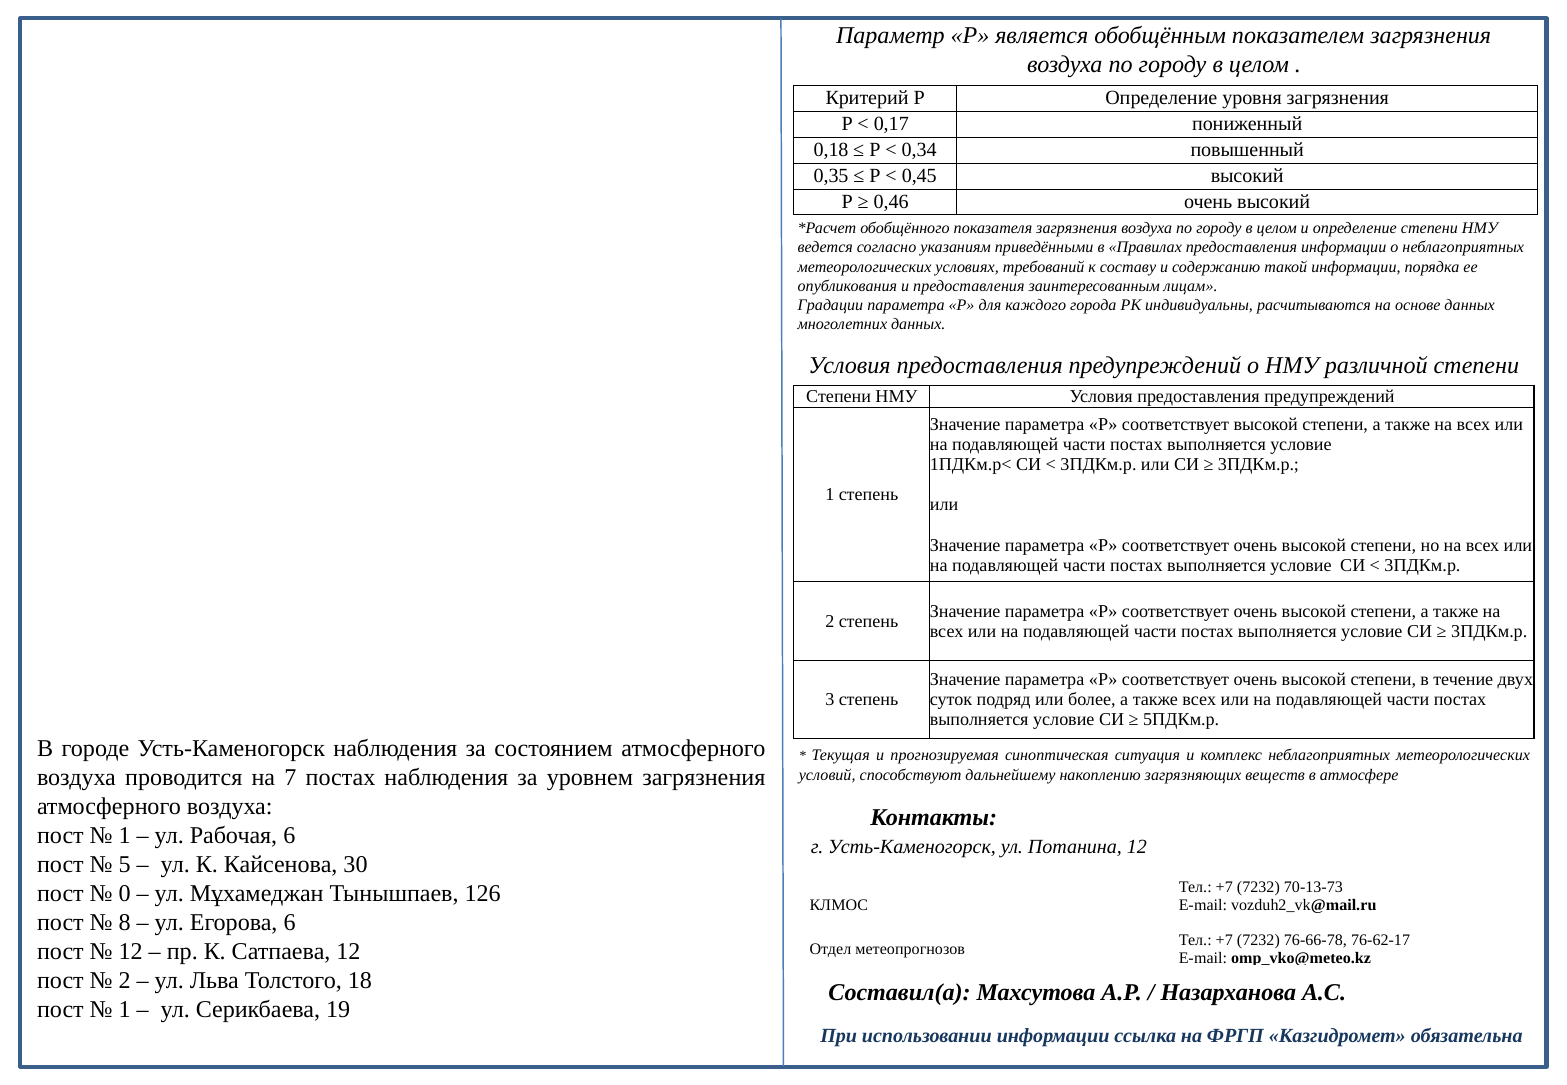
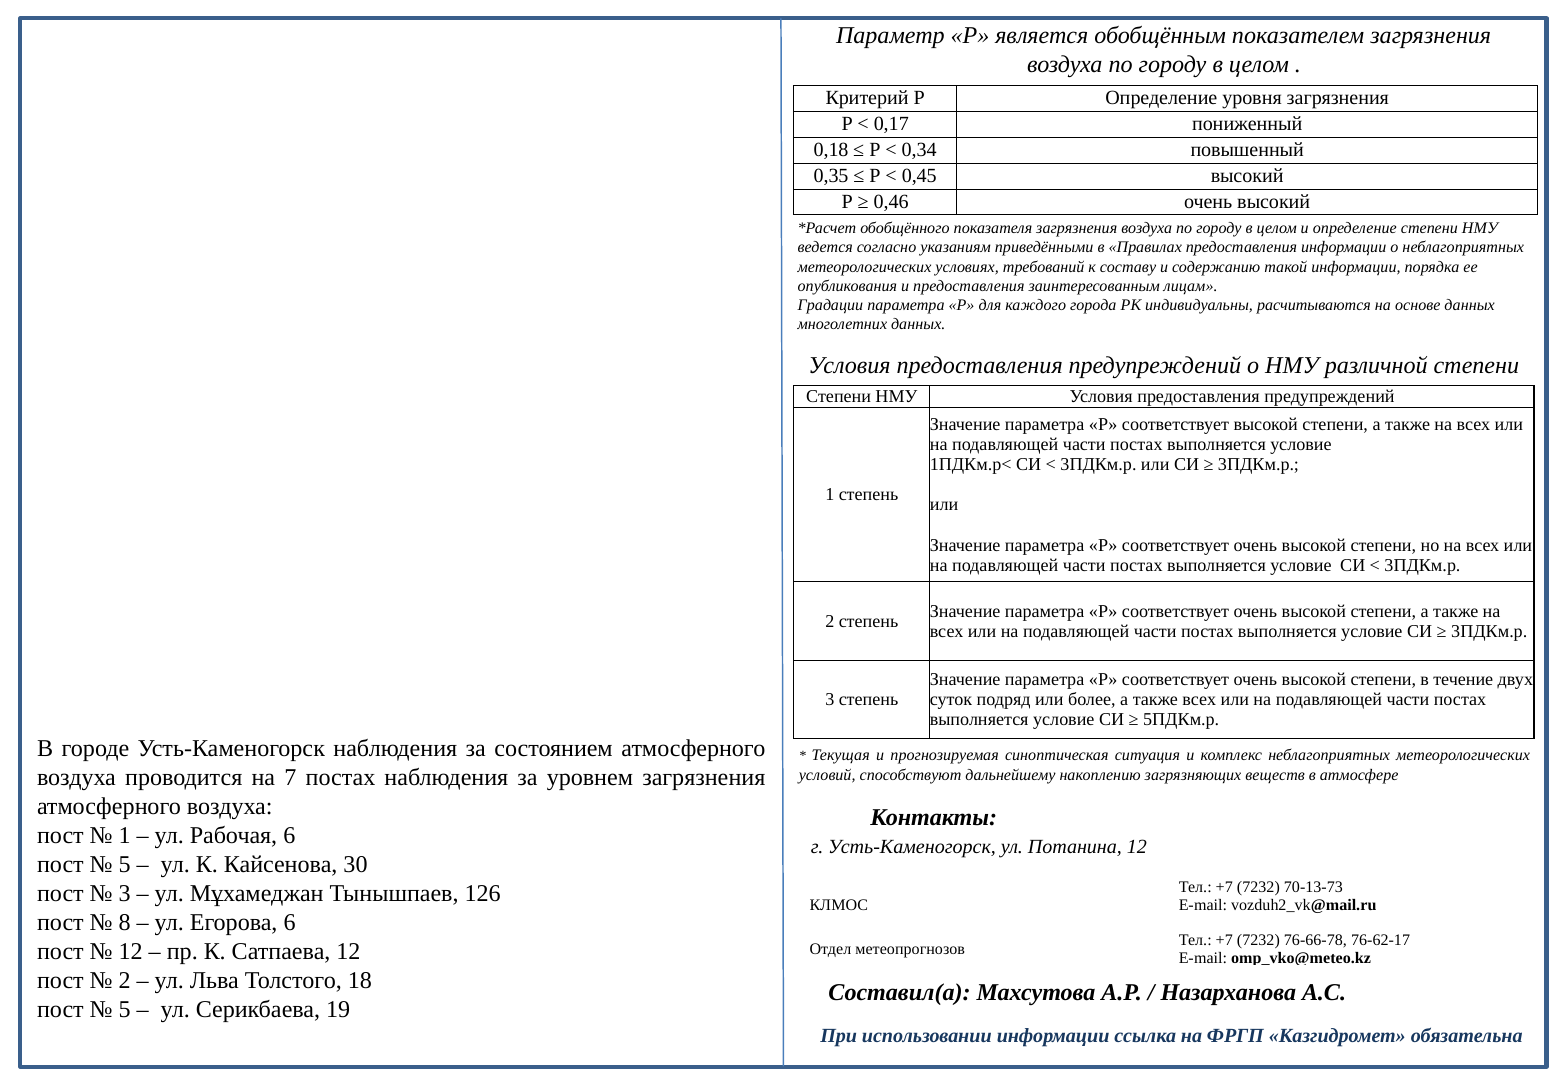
0 at (125, 893): 0 -> 3
1 at (125, 1009): 1 -> 5
